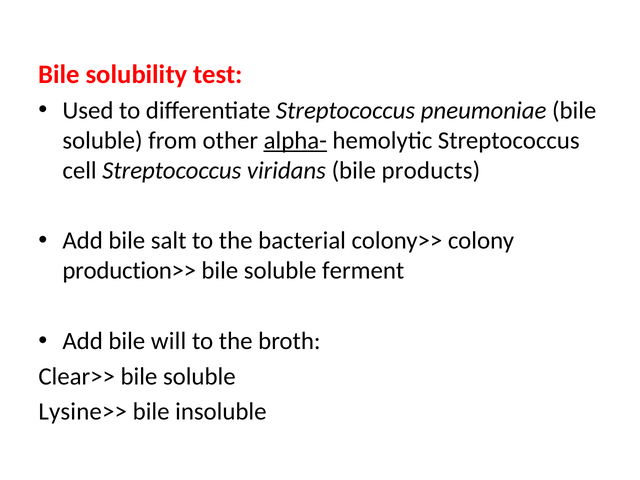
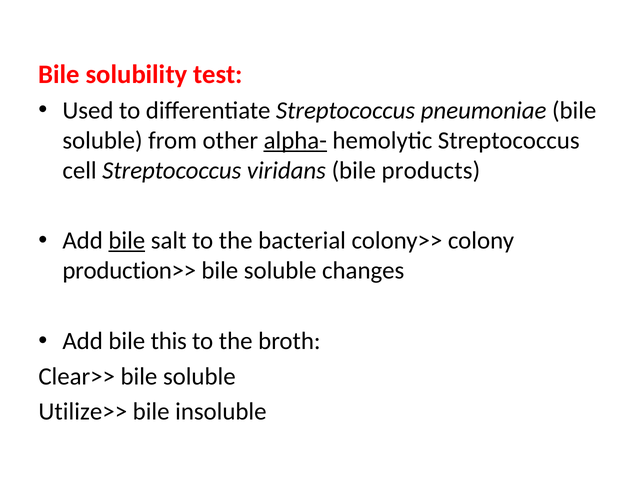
bile at (127, 241) underline: none -> present
ferment: ferment -> changes
will: will -> this
Lysine>>: Lysine>> -> Utilize>>
